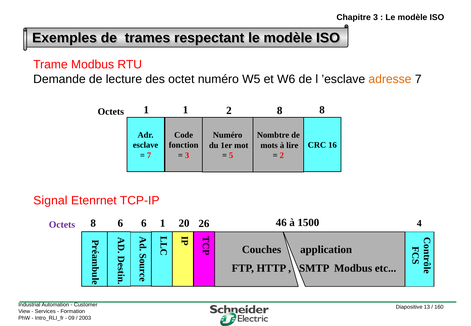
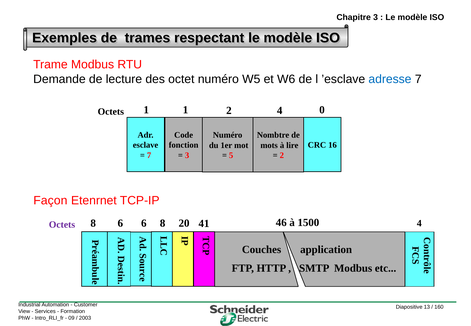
adresse colour: orange -> blue
2 8: 8 -> 4
1 8: 8 -> 0
Signal: Signal -> Façon
26: 26 -> 41
6 1: 1 -> 8
